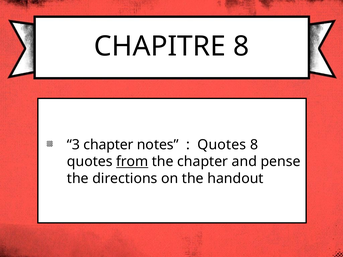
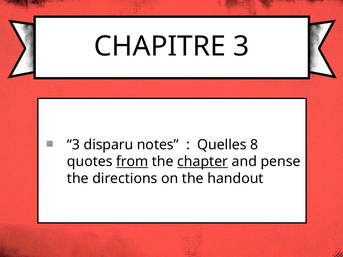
CHAPITRE 8: 8 -> 3
3 chapter: chapter -> disparu
Quotes at (222, 145): Quotes -> Quelles
chapter at (203, 162) underline: none -> present
